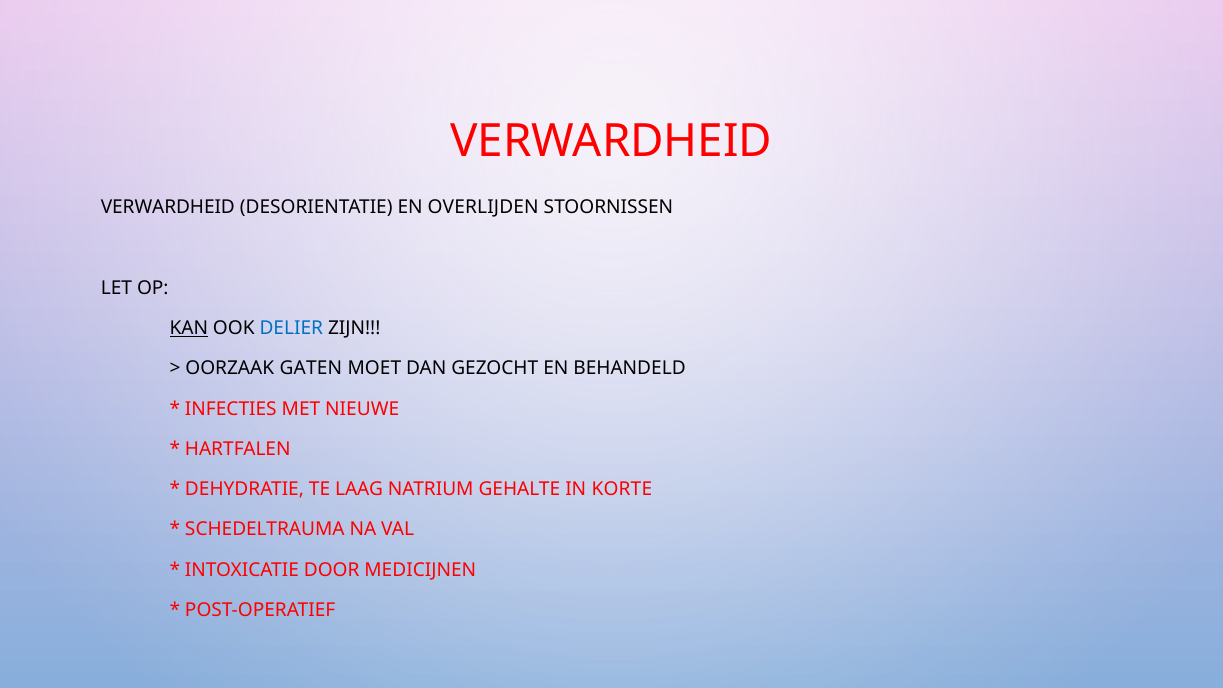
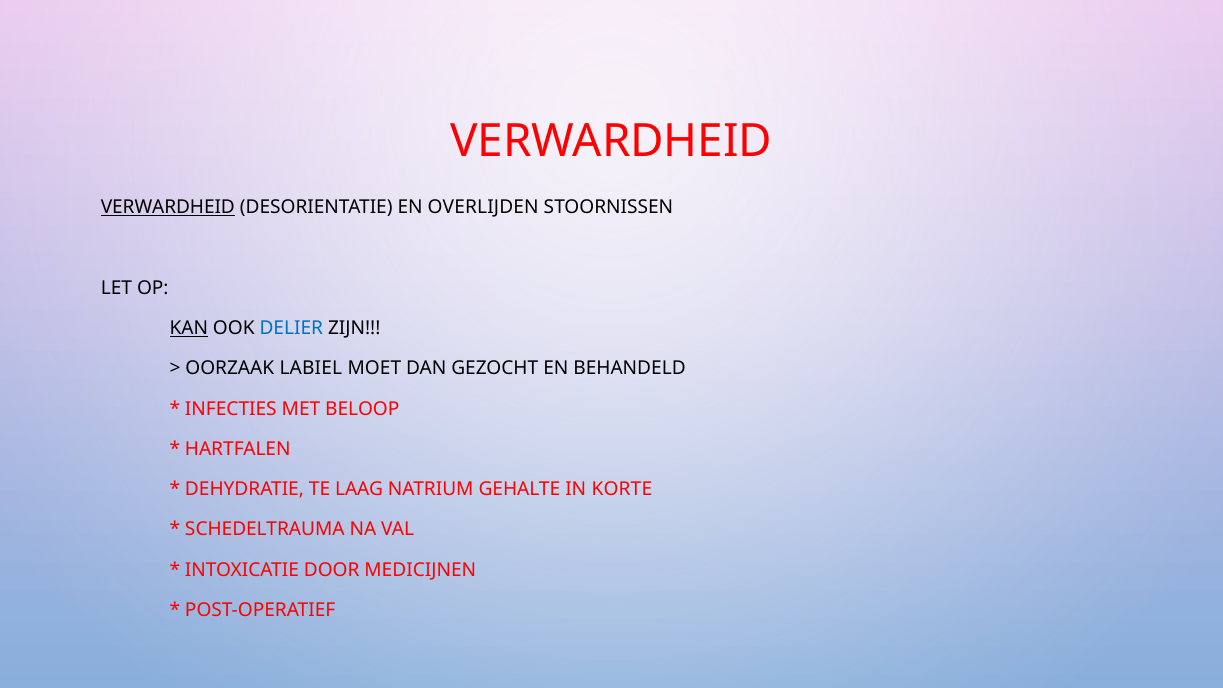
VERWARDHEID at (168, 208) underline: none -> present
GATEN: GATEN -> LABIEL
NIEUWE: NIEUWE -> BELOOP
